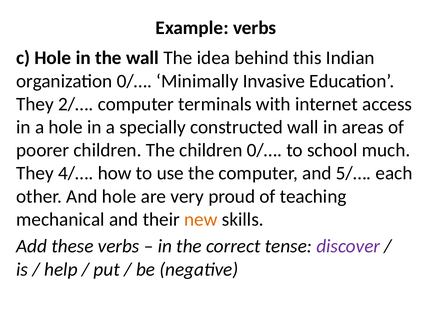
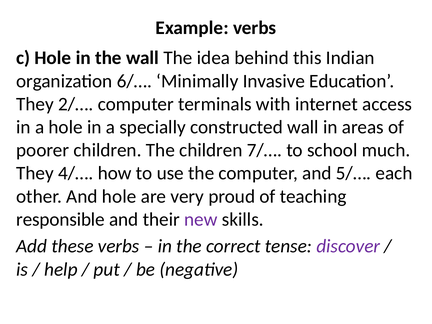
organization 0/…: 0/… -> 6/…
children 0/…: 0/… -> 7/…
mechanical: mechanical -> responsible
new colour: orange -> purple
